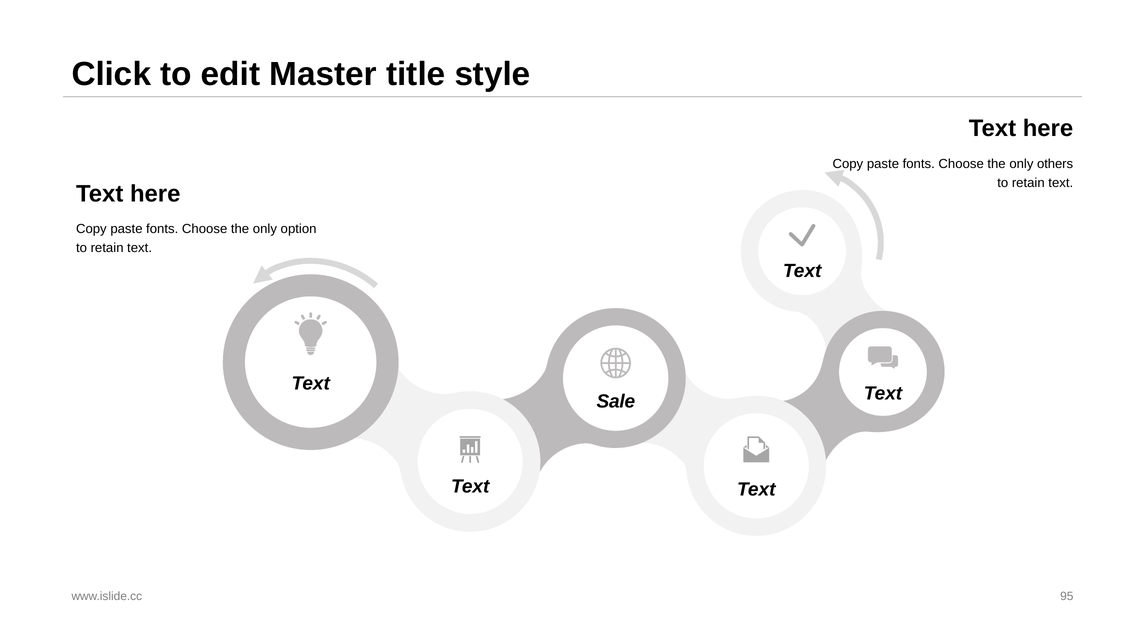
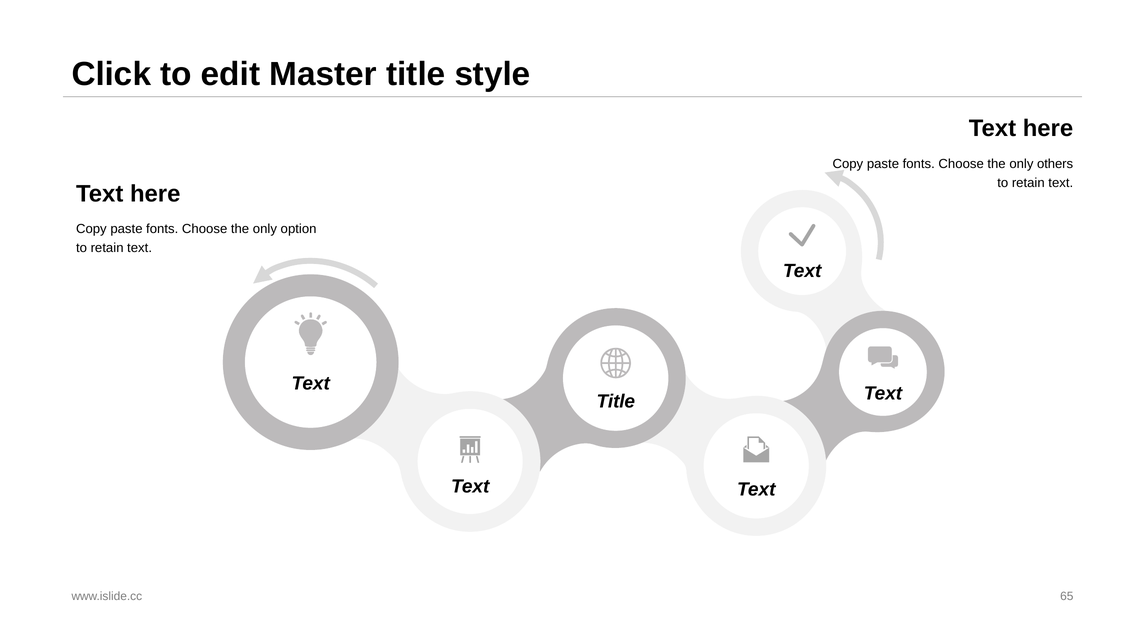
Sale at (616, 402): Sale -> Title
95: 95 -> 65
